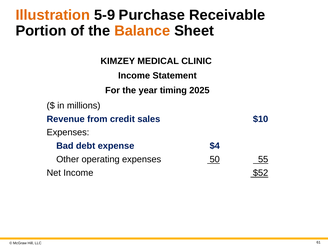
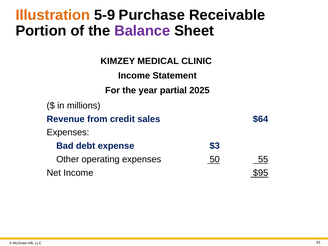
Balance colour: orange -> purple
timing: timing -> partial
$10: $10 -> $64
$4: $4 -> $3
$52: $52 -> $95
